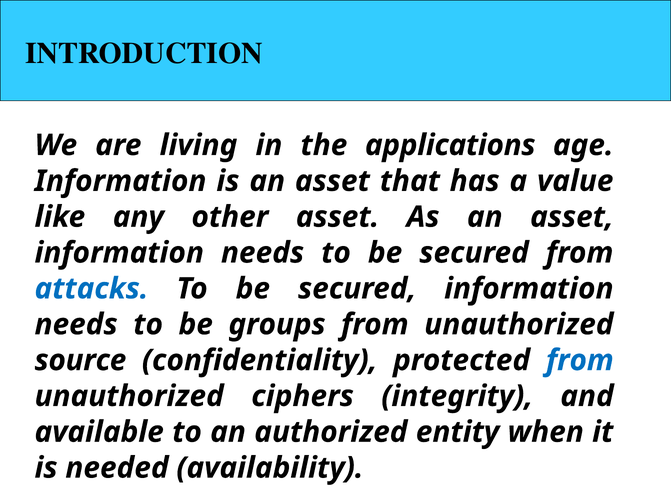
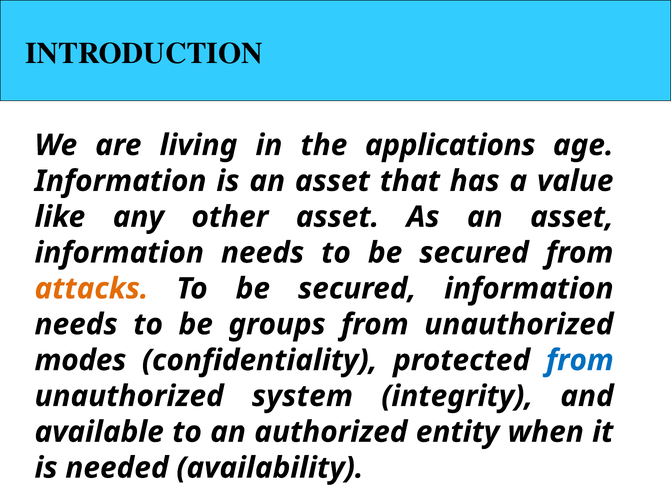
attacks colour: blue -> orange
source: source -> modes
ciphers: ciphers -> system
